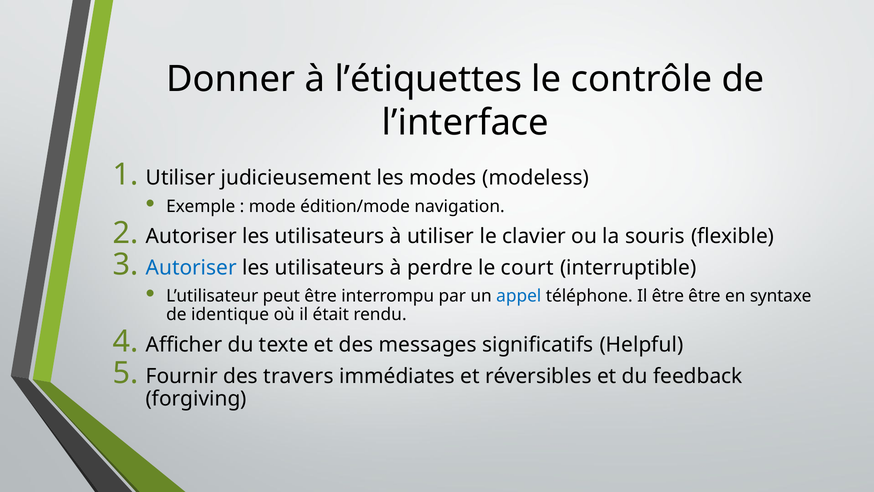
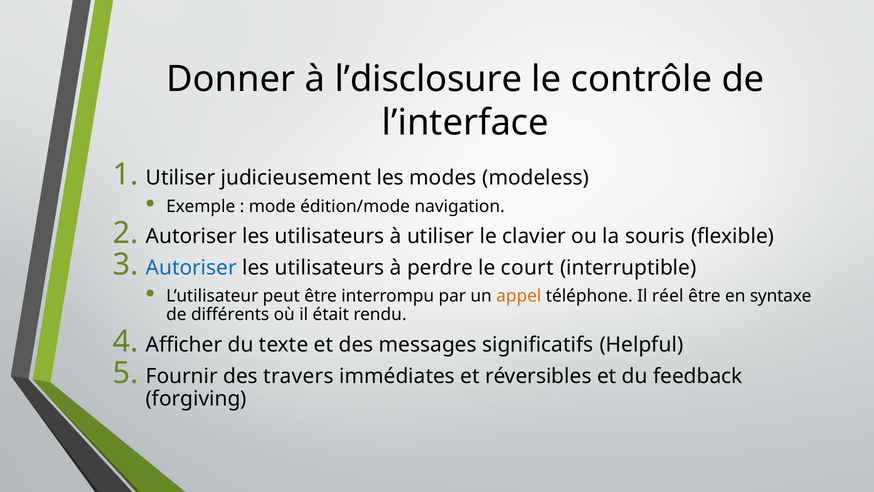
l’étiquettes: l’étiquettes -> l’disclosure
appel colour: blue -> orange
Il être: être -> réel
identique: identique -> différents
